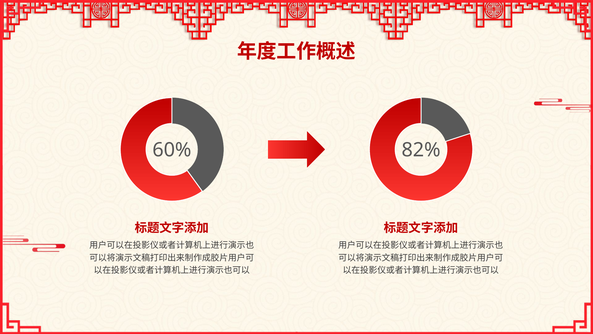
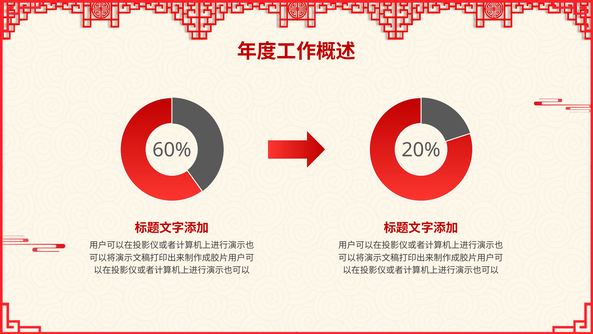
82%: 82% -> 20%
